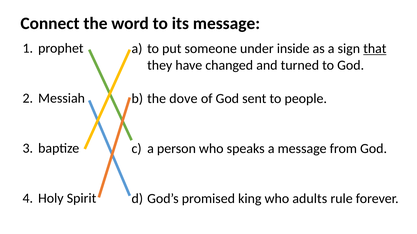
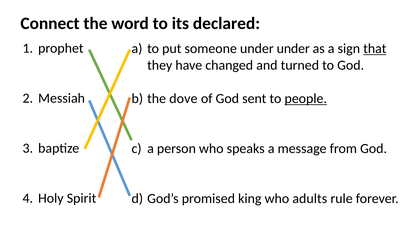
its message: message -> declared
under inside: inside -> under
people underline: none -> present
